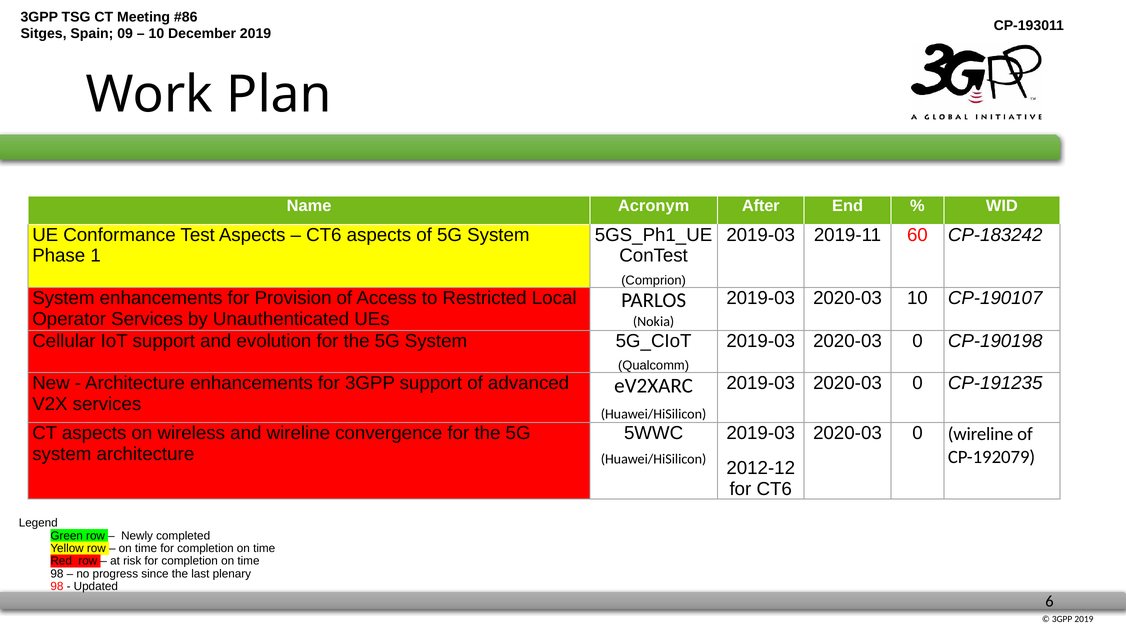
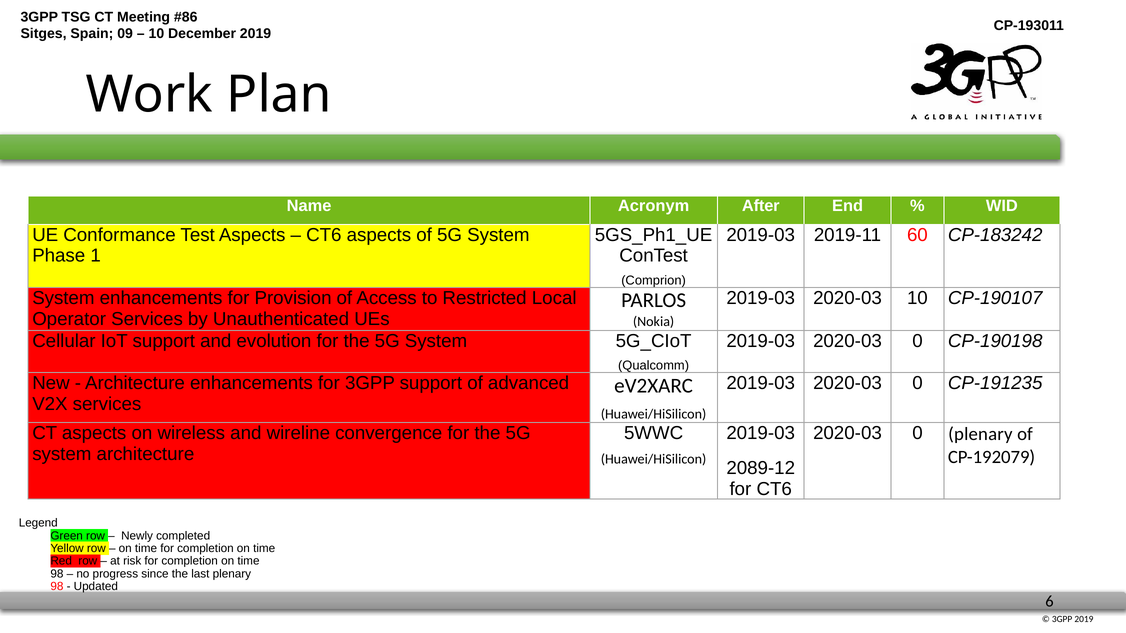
0 wireline: wireline -> plenary
2012-12: 2012-12 -> 2089-12
